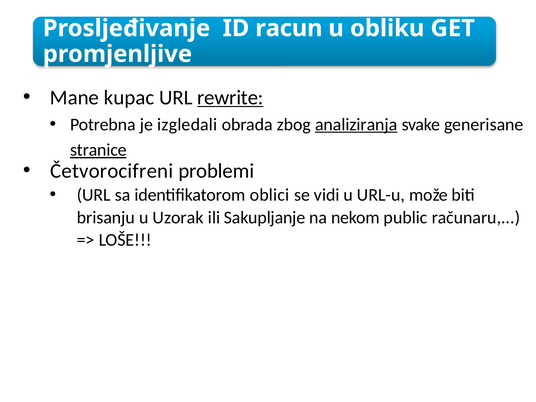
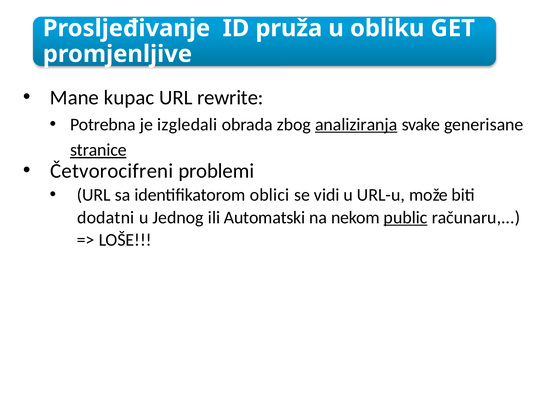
racun: racun -> pruža
rewrite underline: present -> none
brisanju: brisanju -> dodatni
Uzorak: Uzorak -> Jednog
Sakupljanje: Sakupljanje -> Automatski
public underline: none -> present
